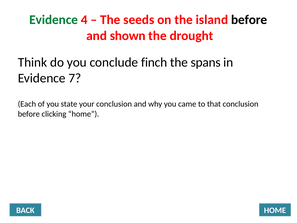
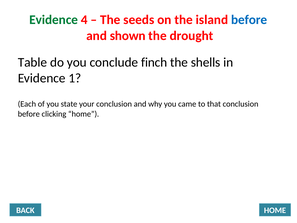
before at (249, 20) colour: black -> blue
Think: Think -> Table
spans: spans -> shells
7: 7 -> 1
